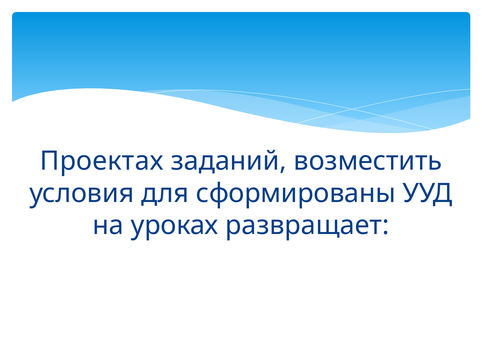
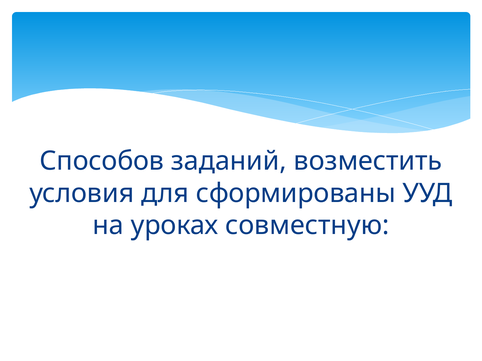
Проектах: Проектах -> Способов
развращает: развращает -> совместную
